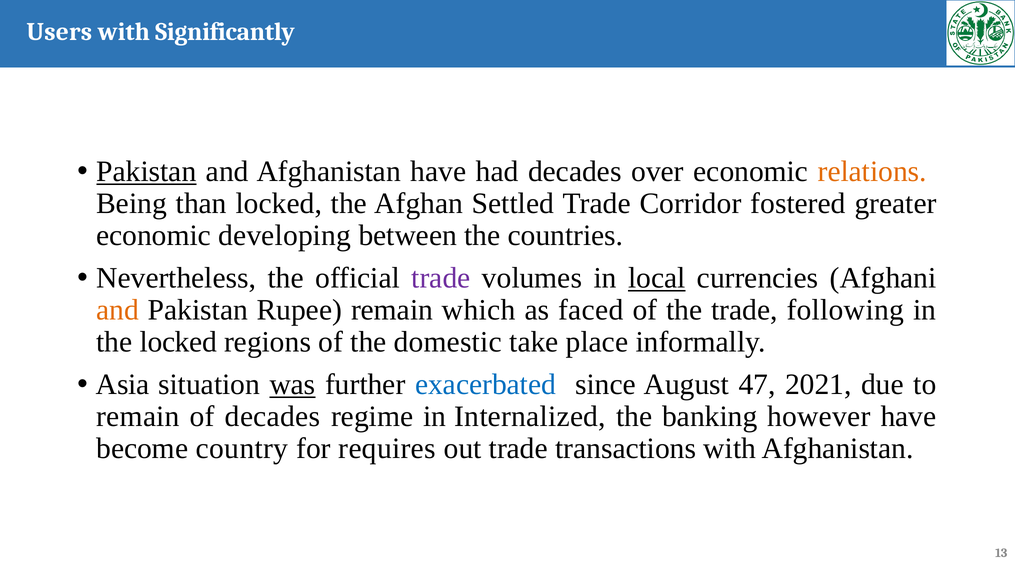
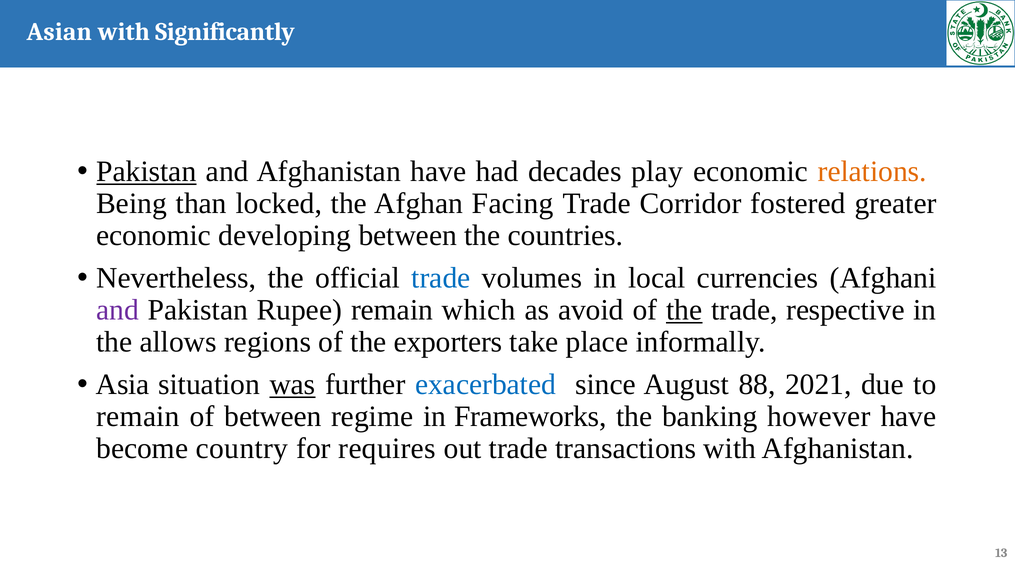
Users: Users -> Asian
over: over -> play
Settled: Settled -> Facing
trade at (441, 278) colour: purple -> blue
local underline: present -> none
and at (118, 310) colour: orange -> purple
faced: faced -> avoid
the at (684, 310) underline: none -> present
following: following -> respective
the locked: locked -> allows
domestic: domestic -> exporters
47: 47 -> 88
of decades: decades -> between
Internalized: Internalized -> Frameworks
